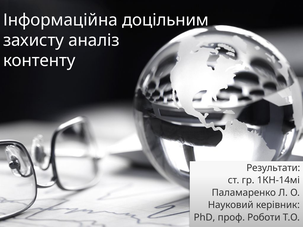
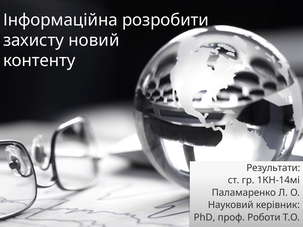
доцільним: доцільним -> розробити
аналіз: аналіз -> новий
